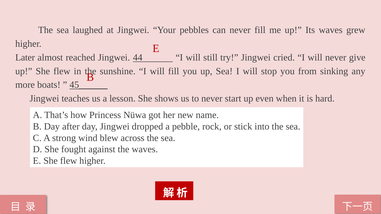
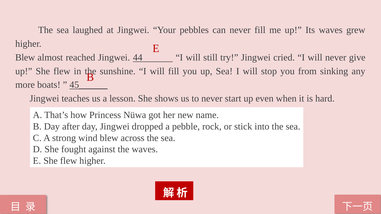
Later at (25, 58): Later -> Blew
